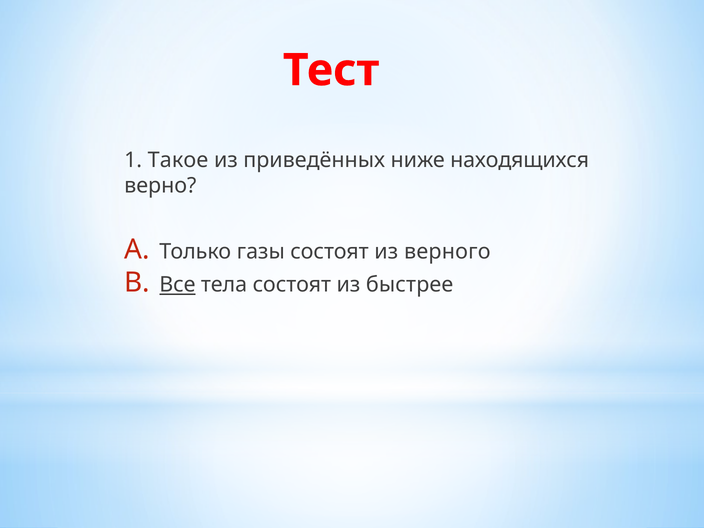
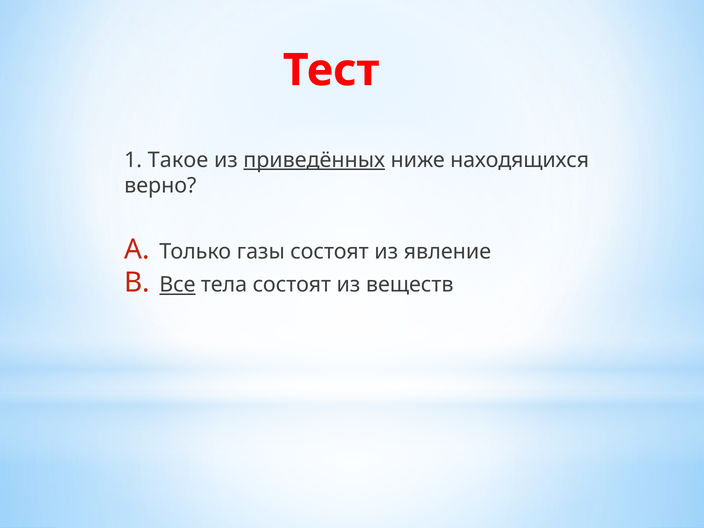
приведённых underline: none -> present
верного: верного -> явление
быстрее: быстрее -> веществ
